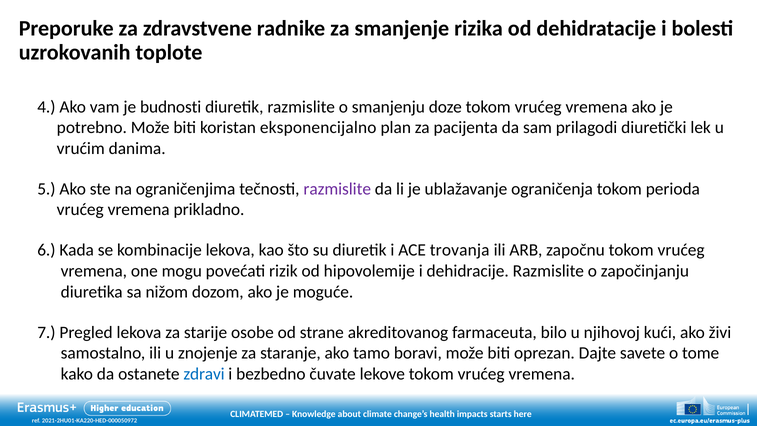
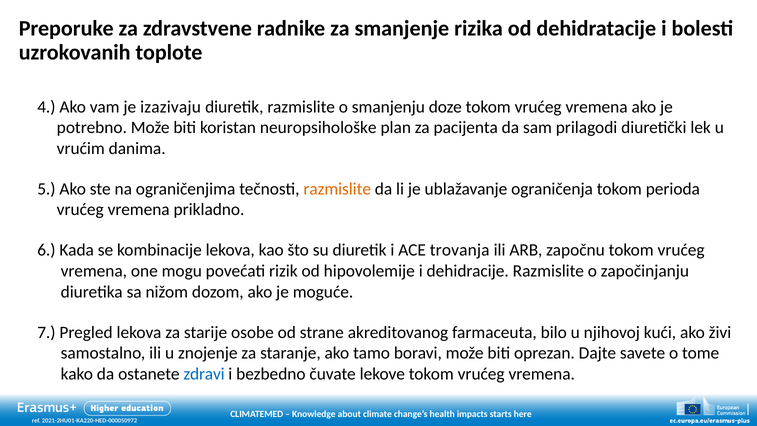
budnosti: budnosti -> izazivaju
eksponencijalno: eksponencijalno -> neuropsihološke
razmislite at (337, 189) colour: purple -> orange
